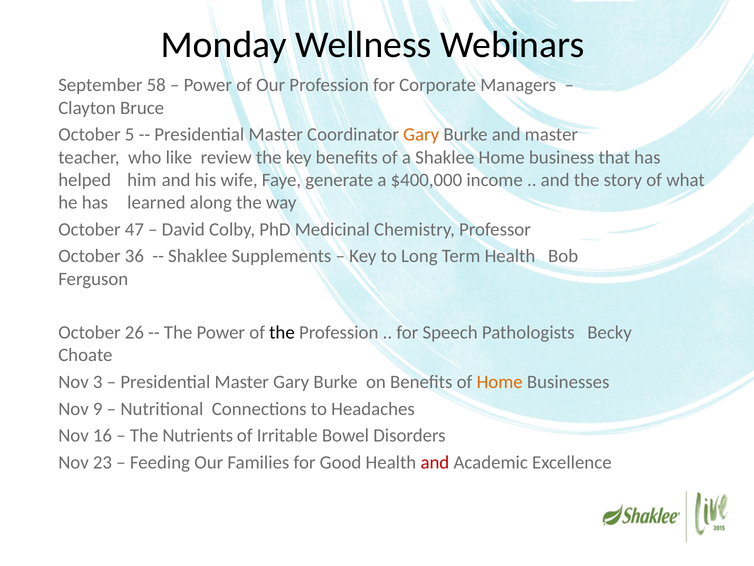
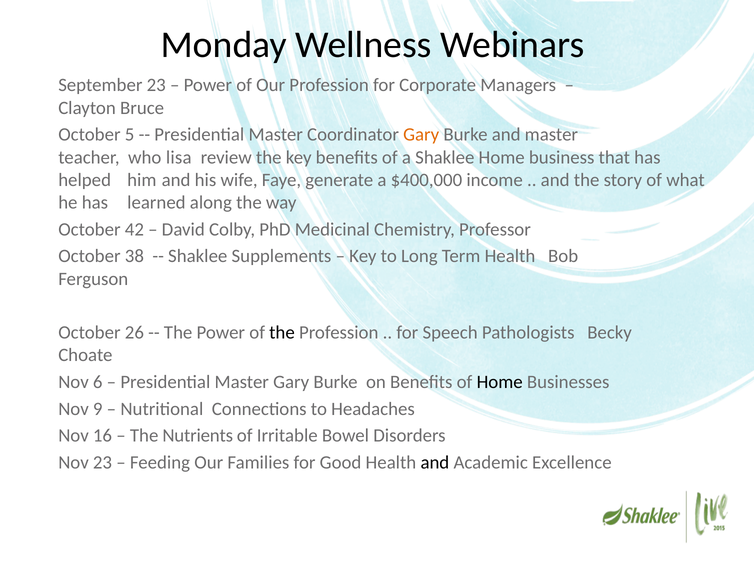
September 58: 58 -> 23
like: like -> lisa
47: 47 -> 42
36: 36 -> 38
3: 3 -> 6
Home at (500, 382) colour: orange -> black
and at (435, 462) colour: red -> black
